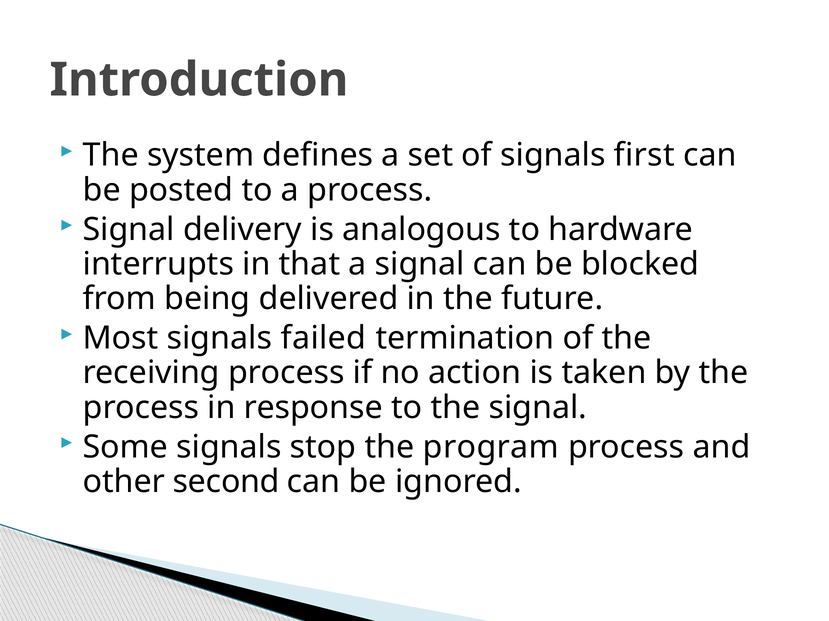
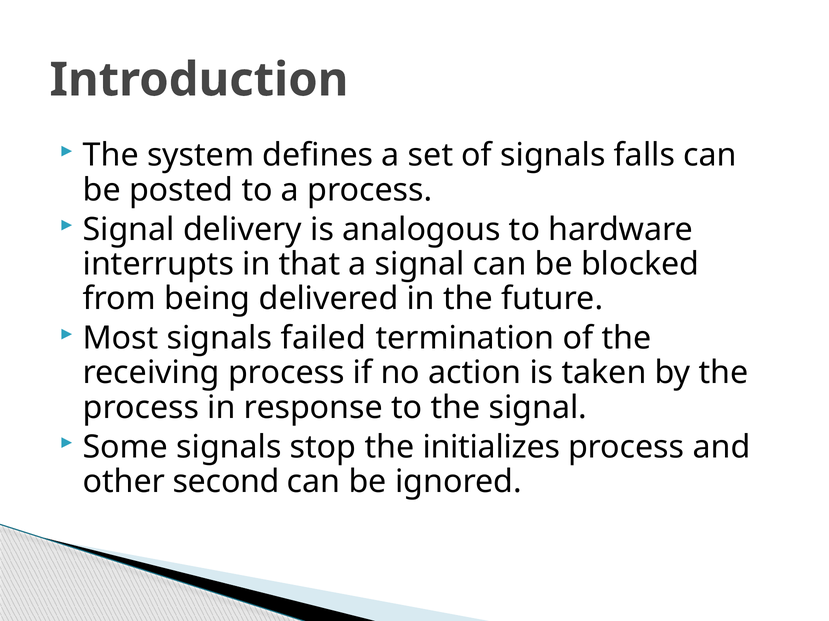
first: first -> falls
program: program -> initializes
